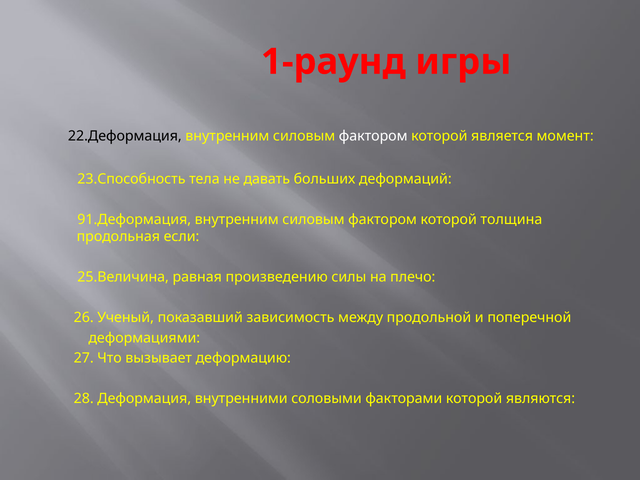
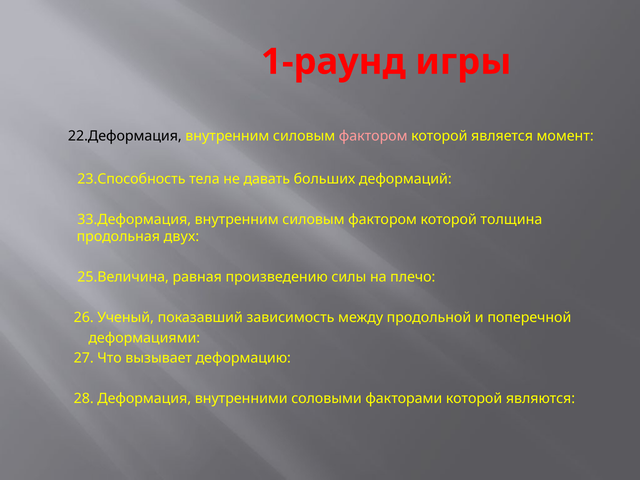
фактором at (373, 136) colour: white -> pink
91.Деформация: 91.Деформация -> 33.Деформация
если: если -> двух
